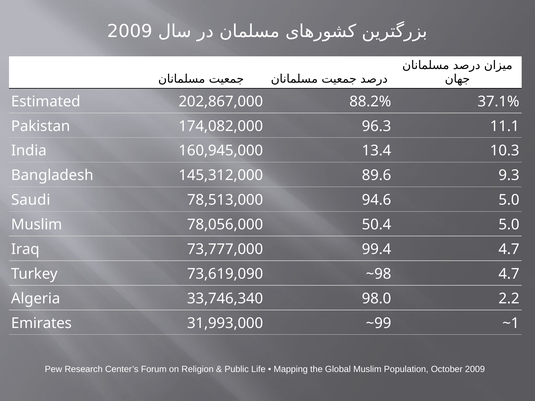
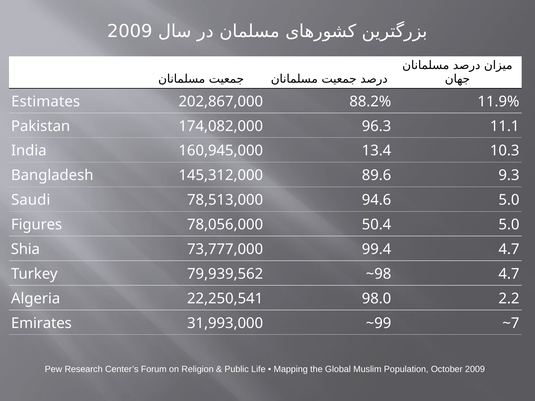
Estimated: Estimated -> Estimates
37.1%: 37.1% -> 11.9%
Muslim at (37, 225): Muslim -> Figures
Iraq: Iraq -> Shia
73,619,090: 73,619,090 -> 79,939,562
33,746,340: 33,746,340 -> 22,250,541
~1: ~1 -> ~7
